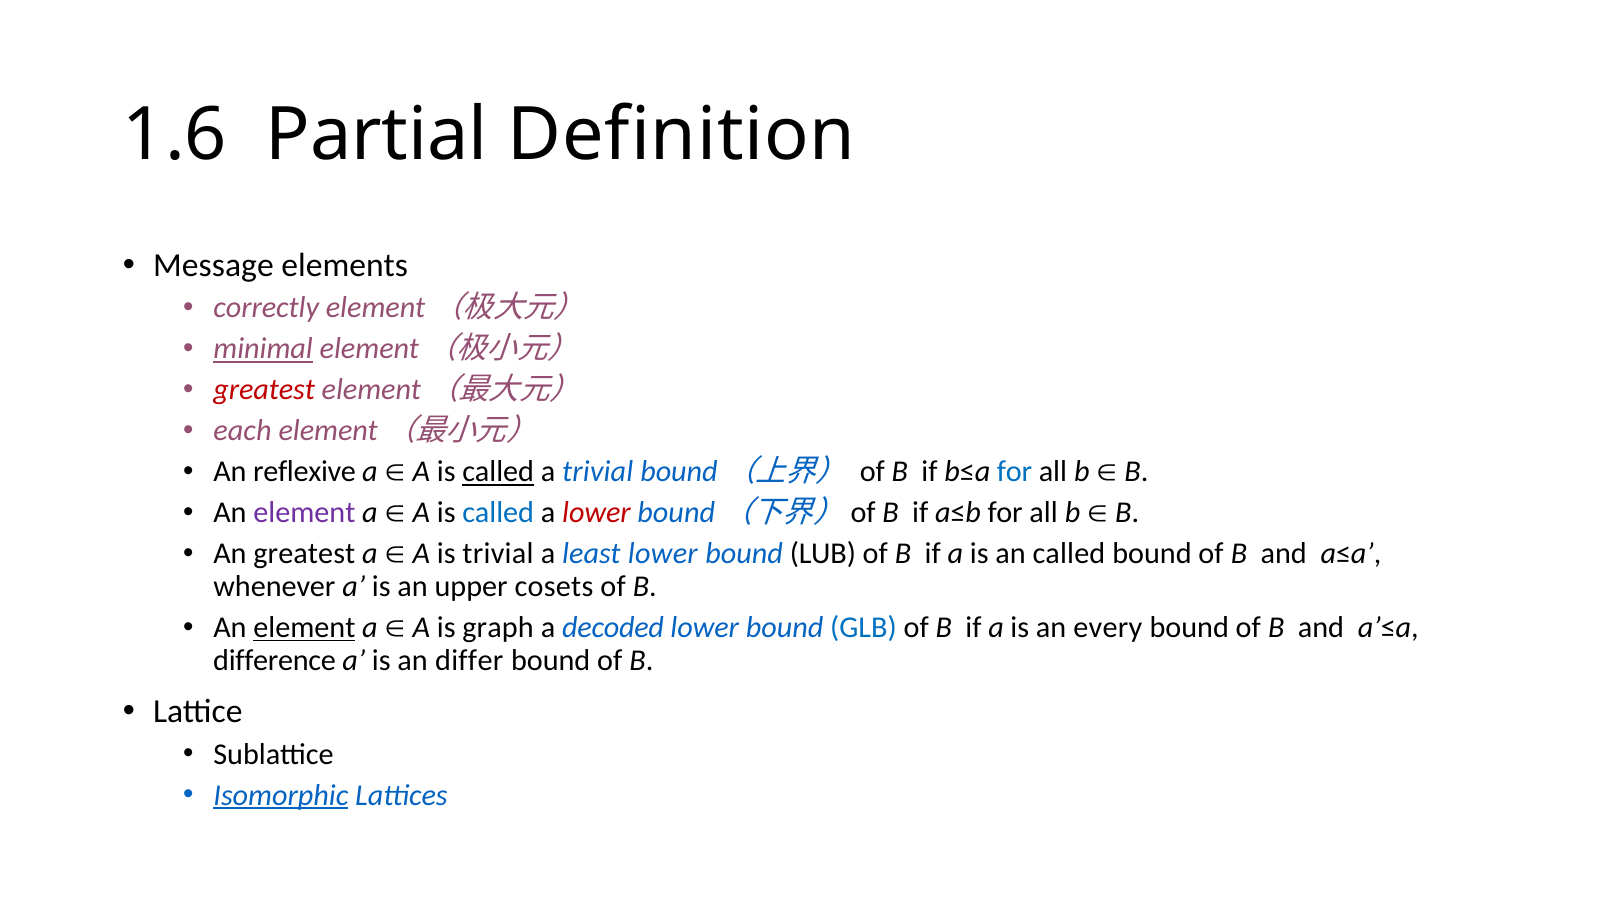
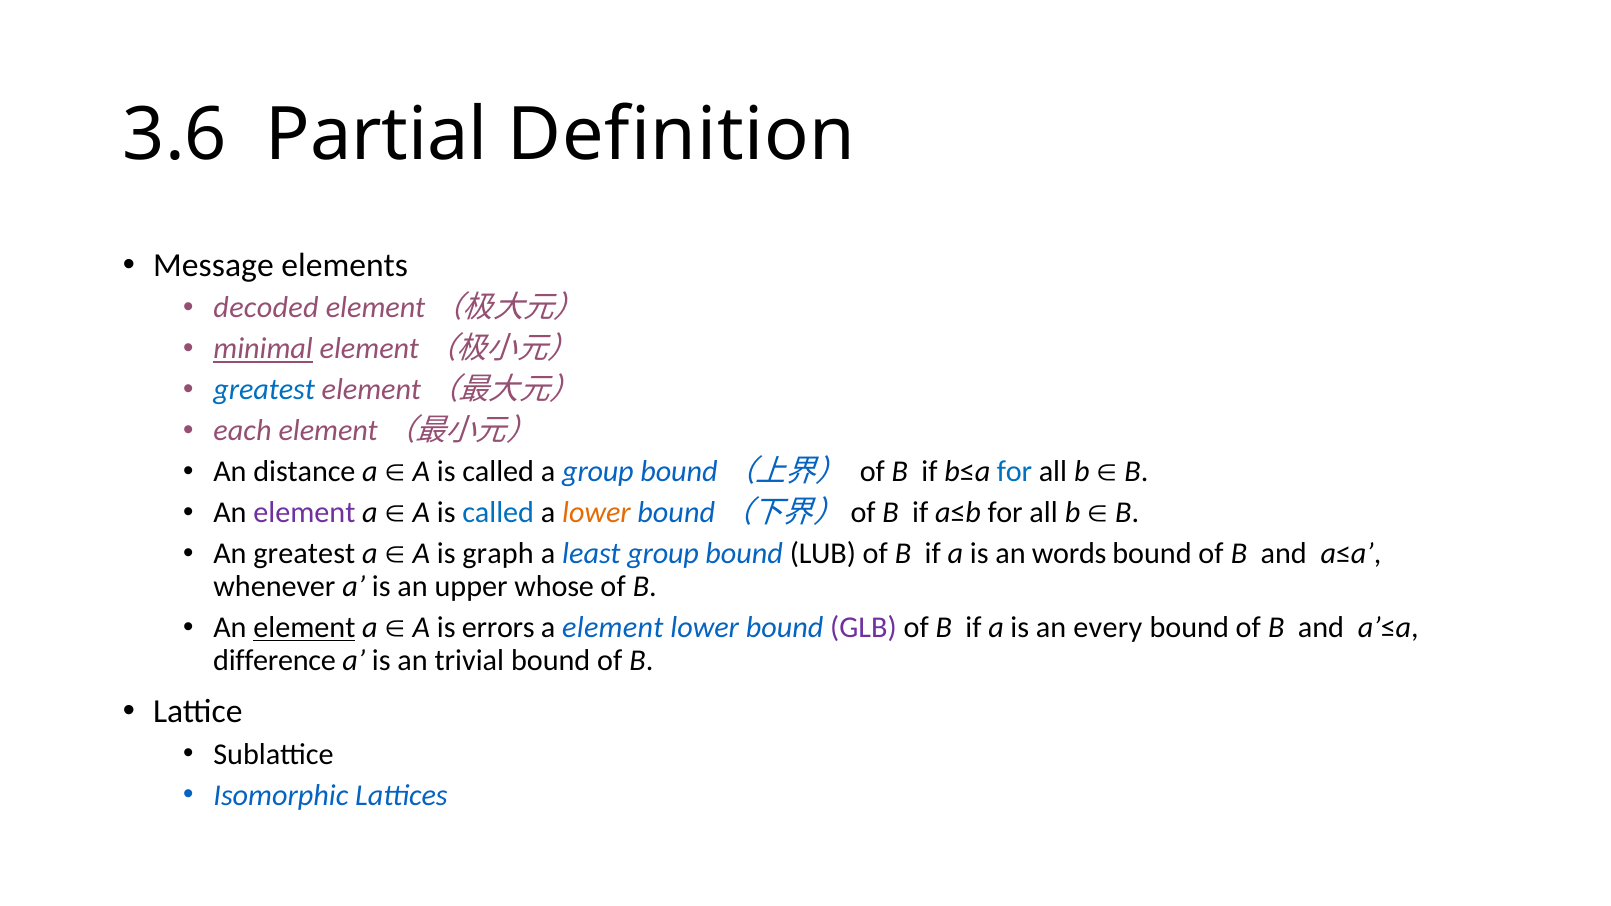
1.6: 1.6 -> 3.6
correctly: correctly -> decoded
greatest at (264, 390) colour: red -> blue
reflexive: reflexive -> distance
called at (498, 472) underline: present -> none
a trivial: trivial -> group
lower at (596, 513) colour: red -> orange
is trivial: trivial -> graph
least lower: lower -> group
an called: called -> words
cosets: cosets -> whose
graph: graph -> errors
a decoded: decoded -> element
GLB colour: blue -> purple
differ: differ -> trivial
Isomorphic underline: present -> none
